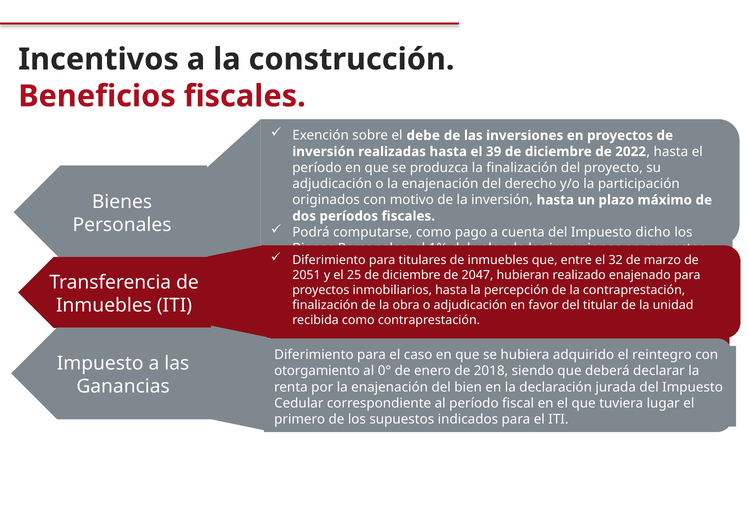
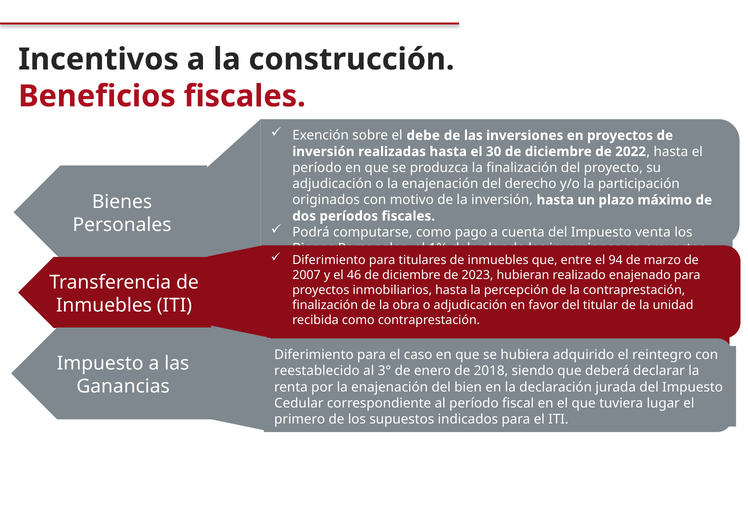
39: 39 -> 30
dicho: dicho -> venta
32: 32 -> 94
2051: 2051 -> 2007
25: 25 -> 46
2047: 2047 -> 2023
otorgamiento: otorgamiento -> reestablecido
0°: 0° -> 3°
